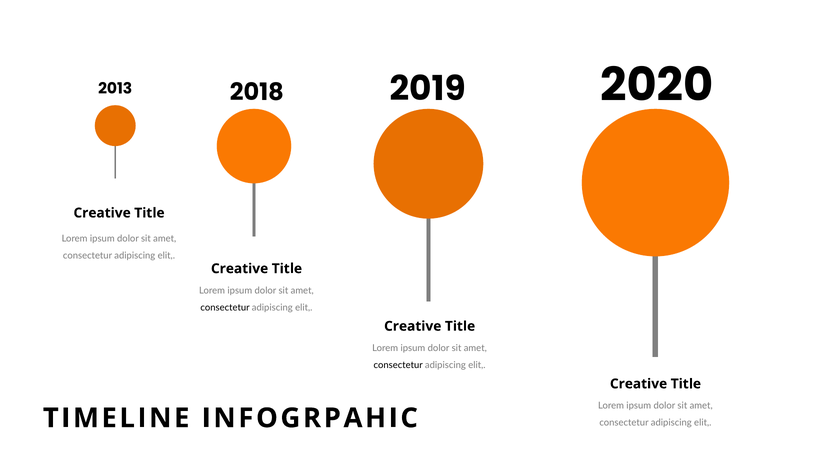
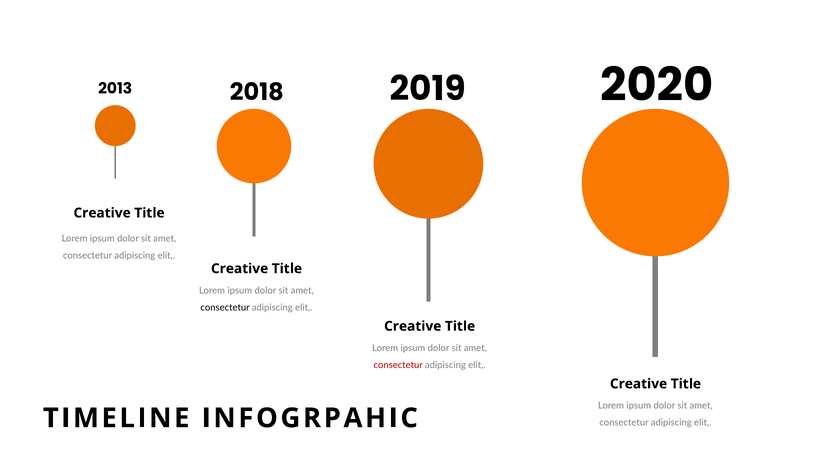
consectetur at (398, 365) colour: black -> red
